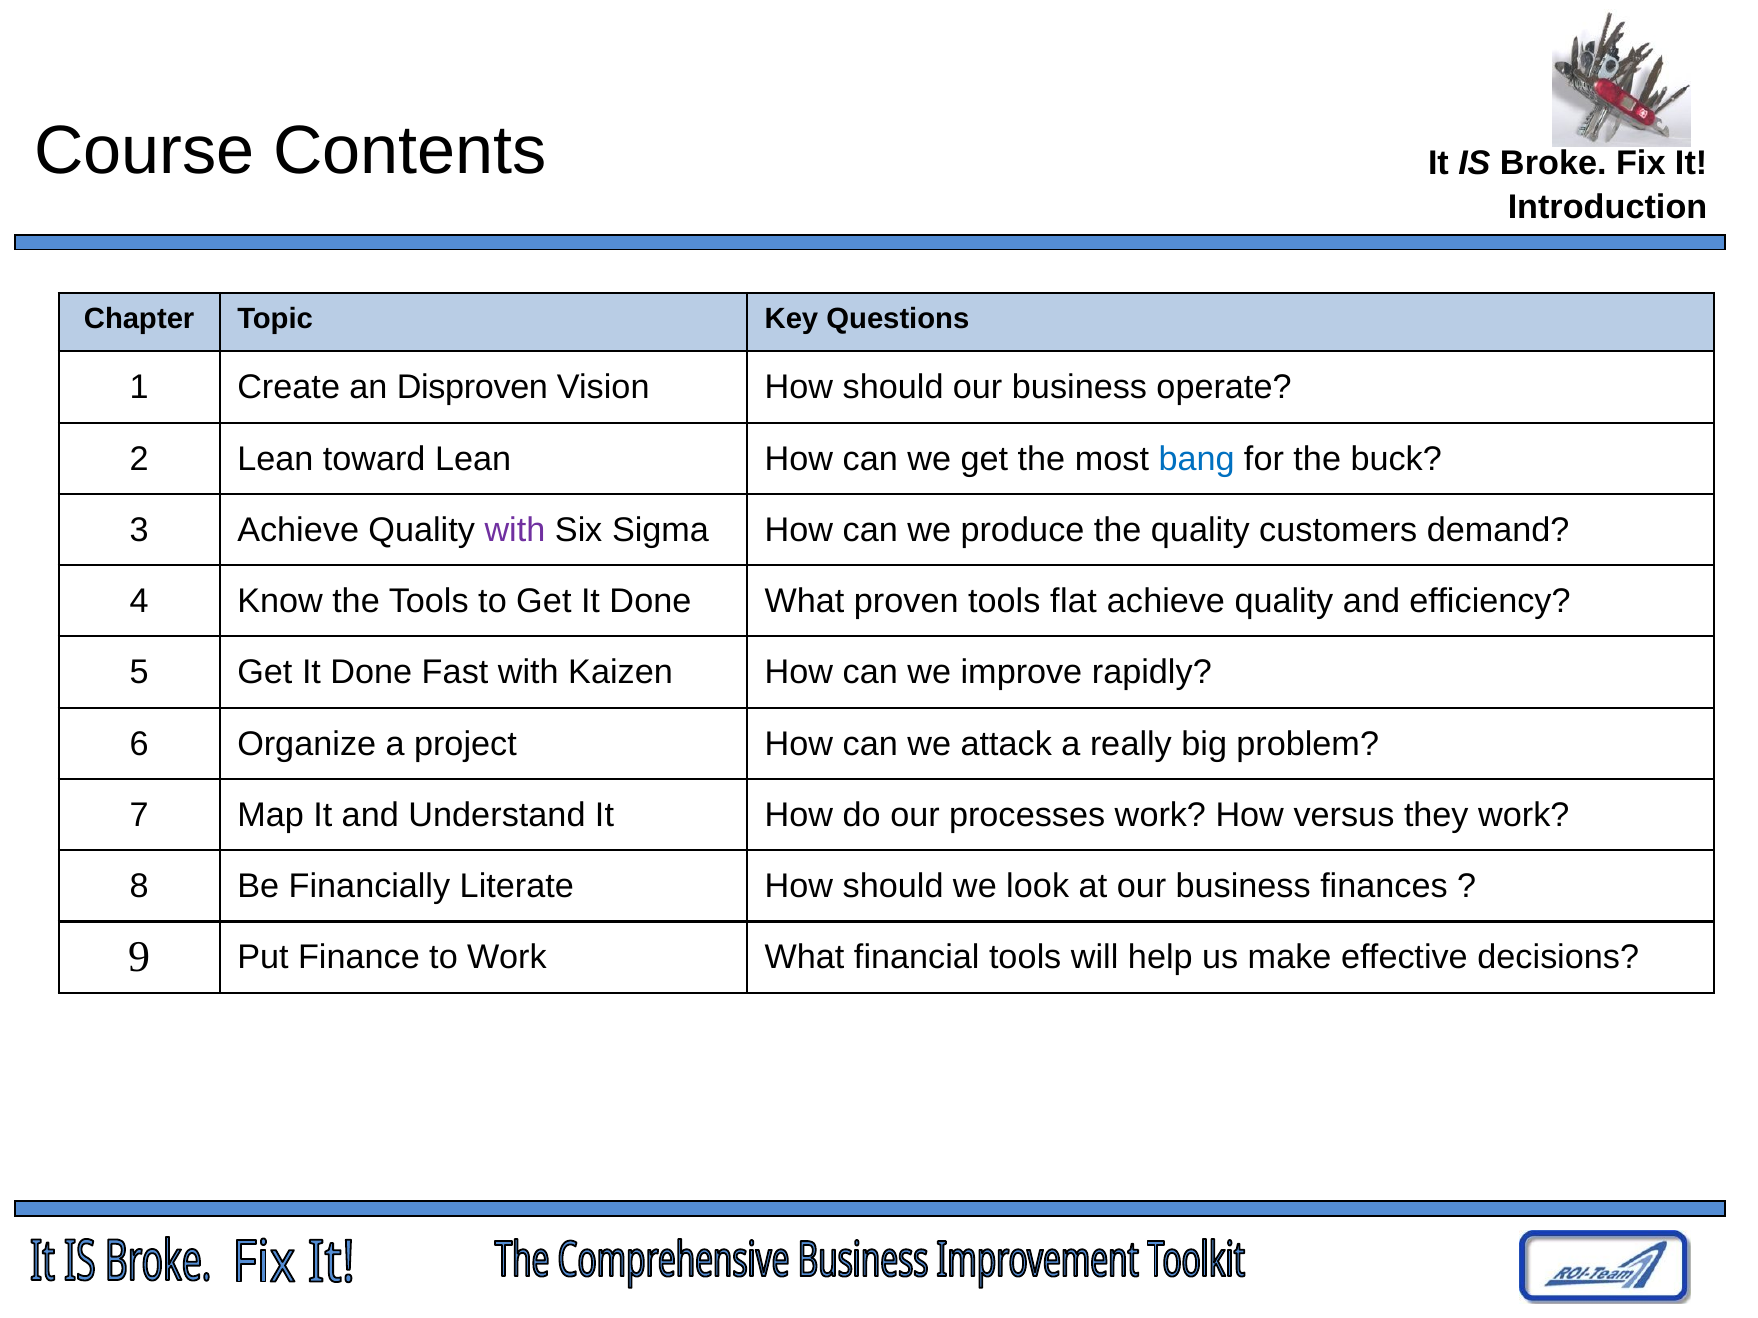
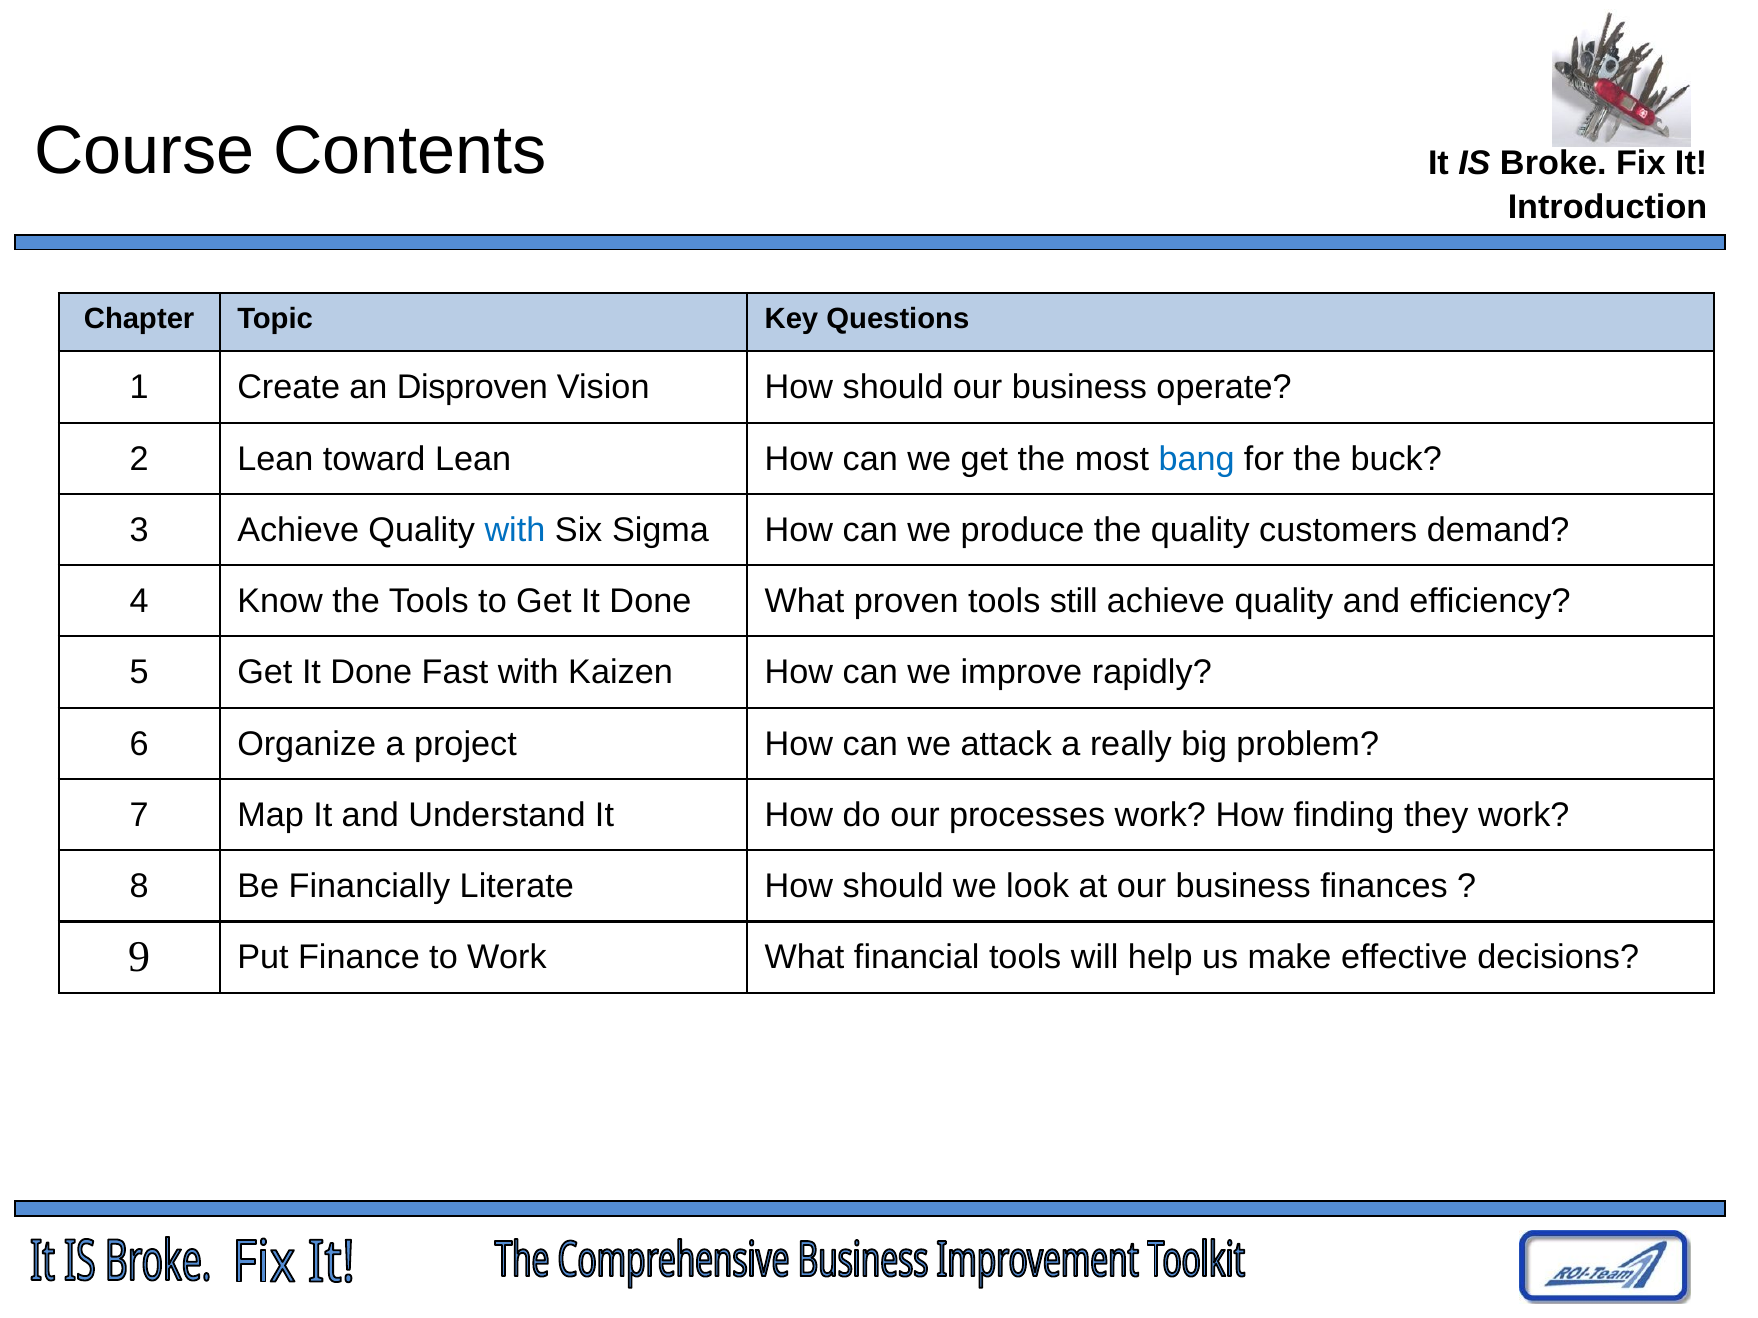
with at (515, 530) colour: purple -> blue
flat: flat -> still
versus: versus -> finding
